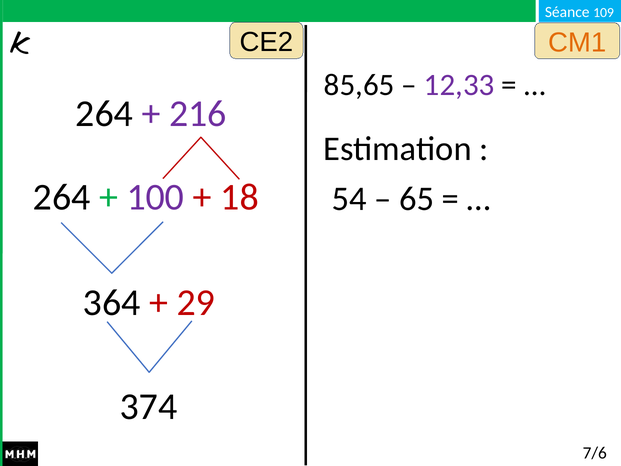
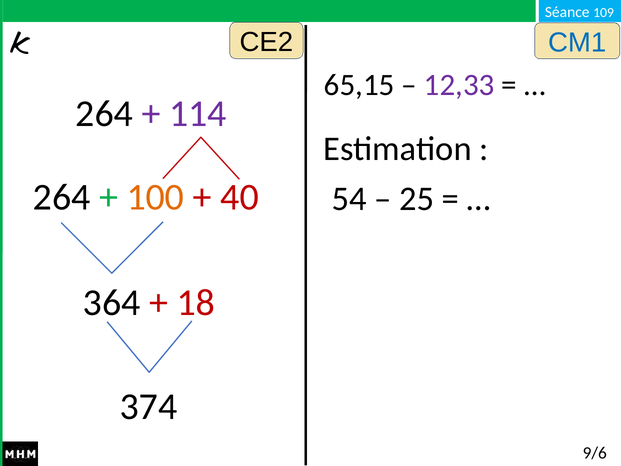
CM1 colour: orange -> blue
85,65: 85,65 -> 65,15
216: 216 -> 114
100 colour: purple -> orange
18: 18 -> 40
65: 65 -> 25
29: 29 -> 18
7/6: 7/6 -> 9/6
